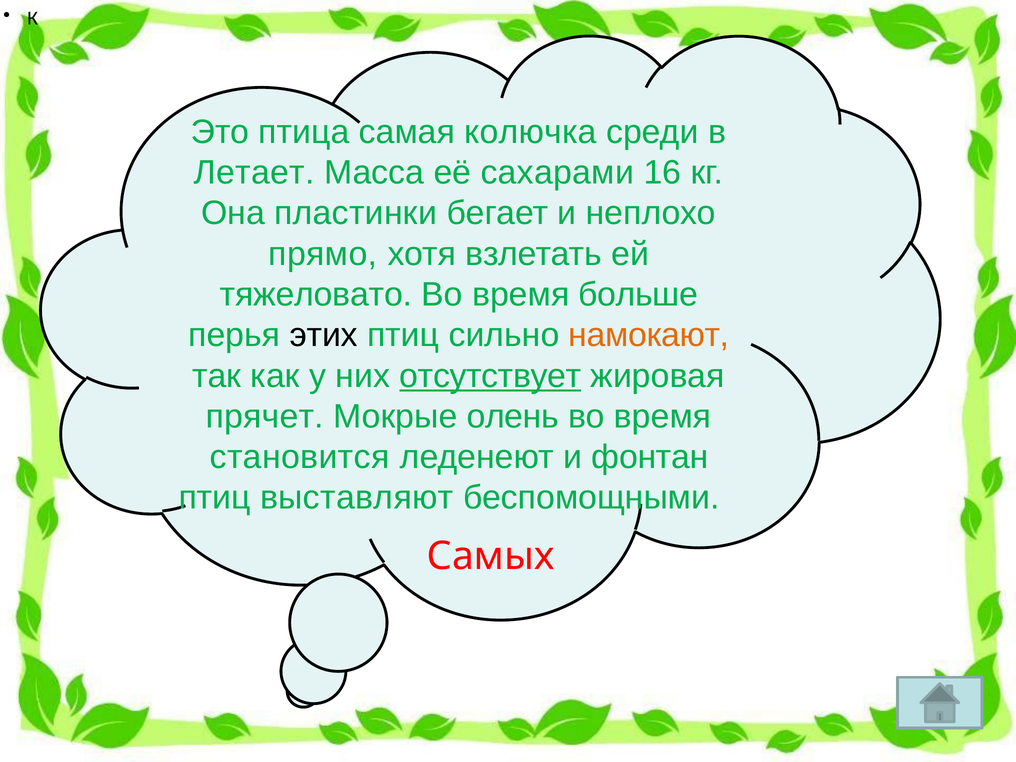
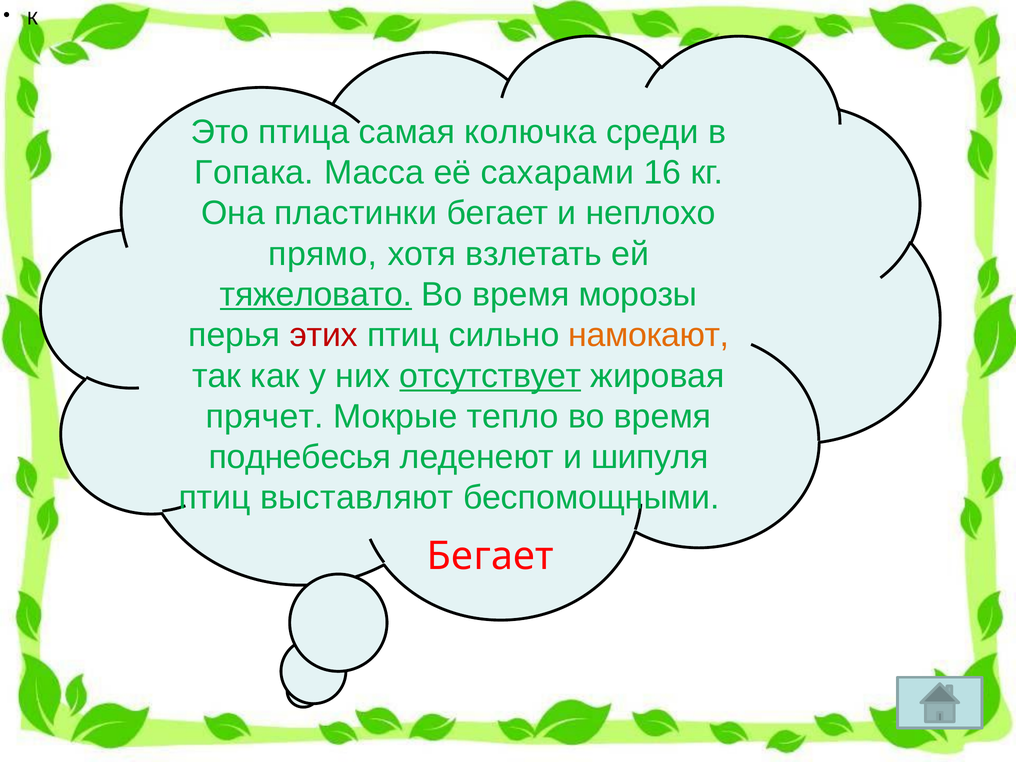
Летает: Летает -> Гопака
тяжеловато underline: none -> present
больше: больше -> морозы
этих colour: black -> red
олень: олень -> тепло
становится: становится -> поднебесья
фонтан: фонтан -> шипуля
Самых at (491, 556): Самых -> Бегает
